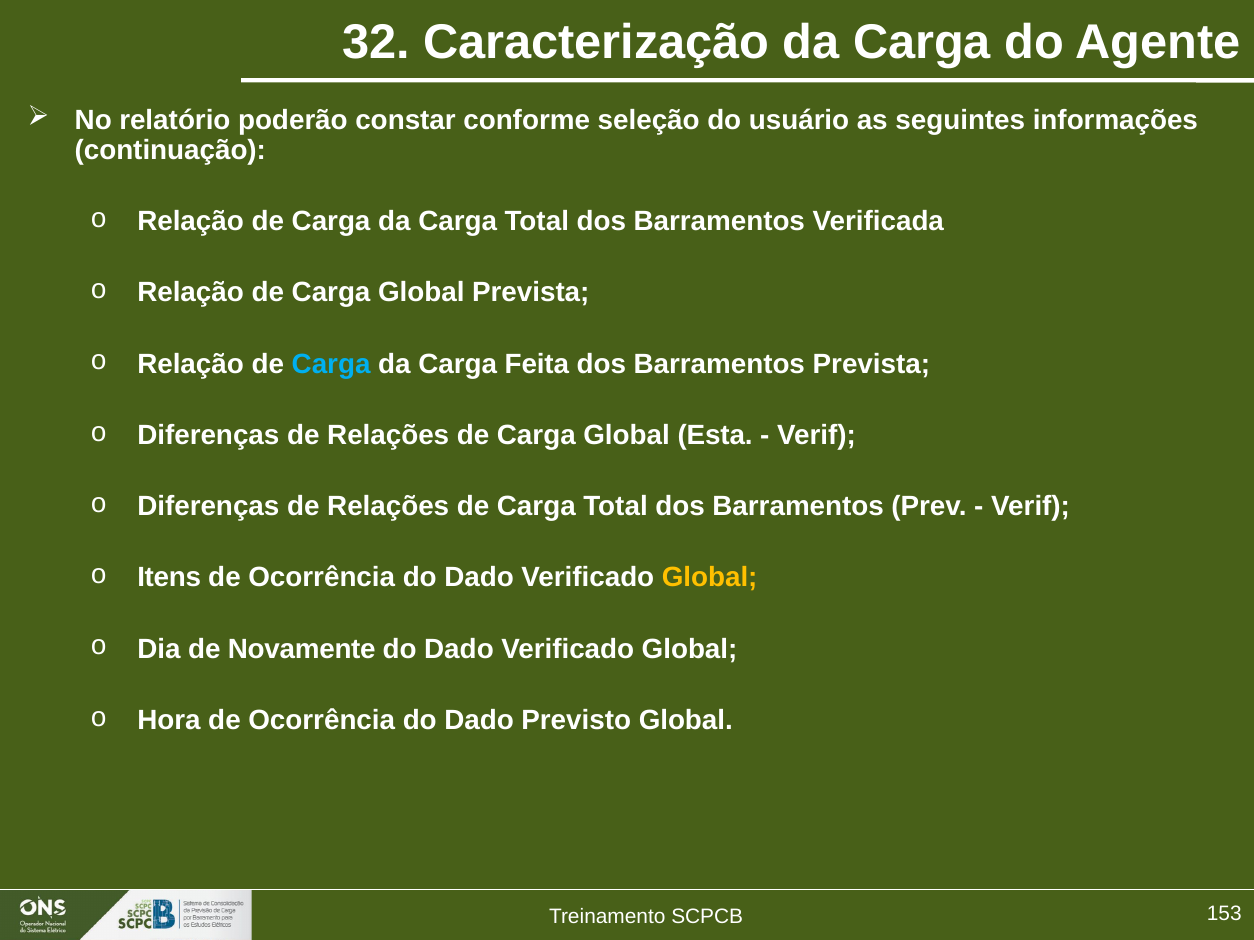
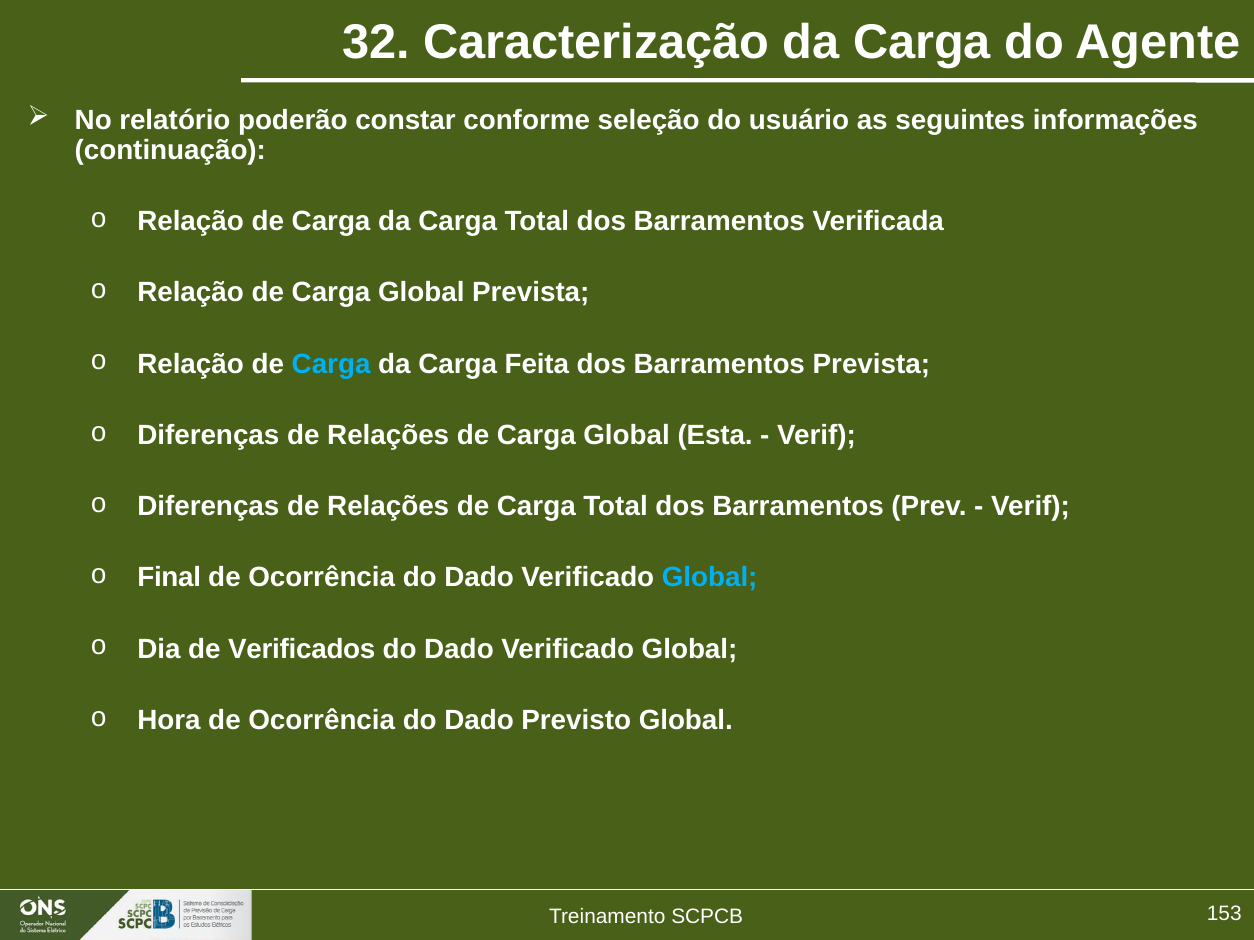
Itens: Itens -> Final
Global at (710, 578) colour: yellow -> light blue
Novamente: Novamente -> Verificados
